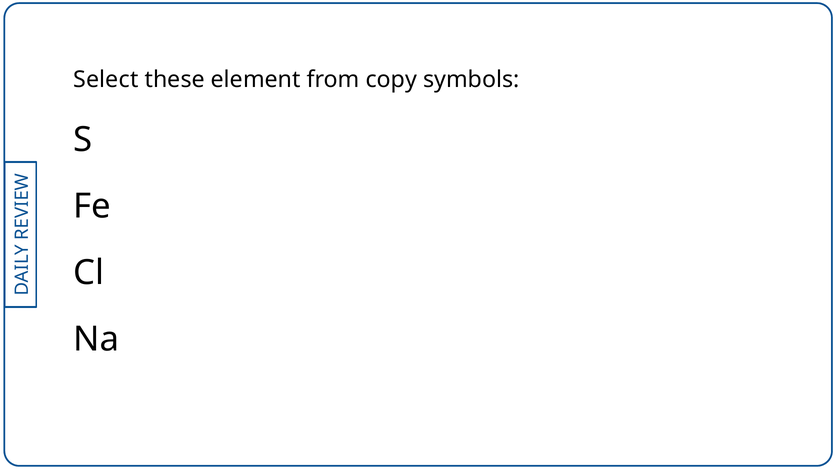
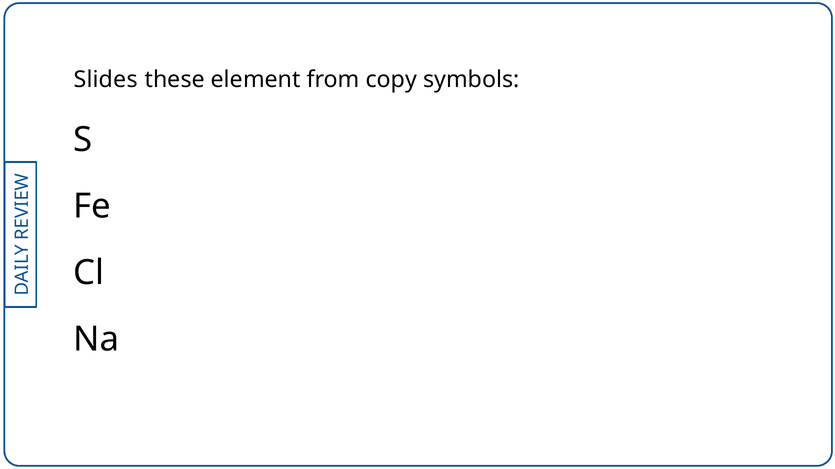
Select: Select -> Slides
